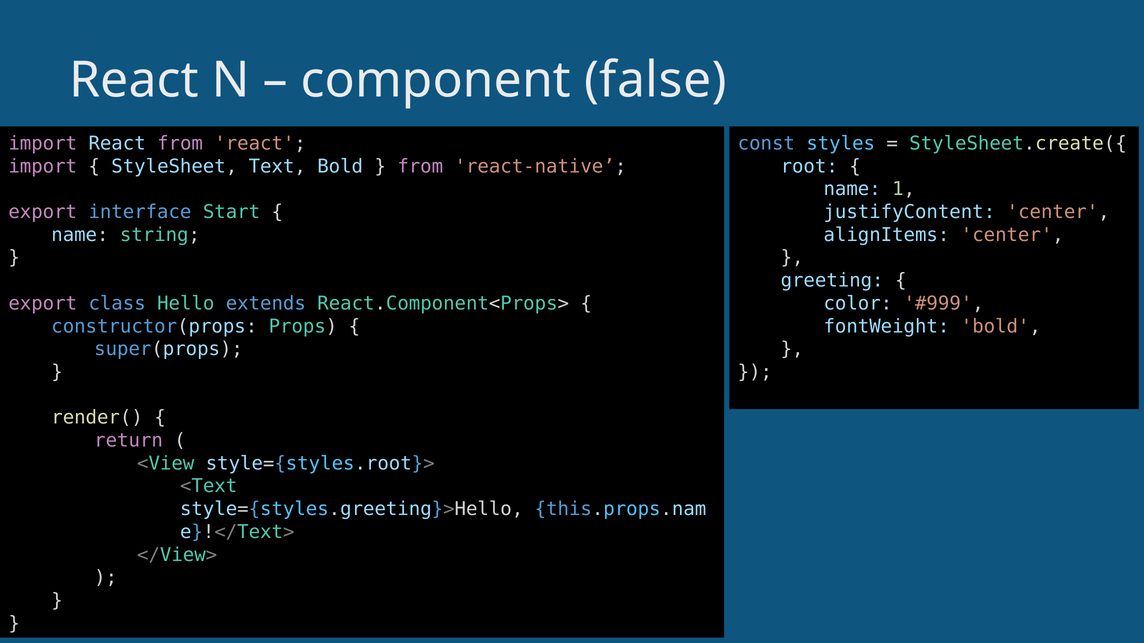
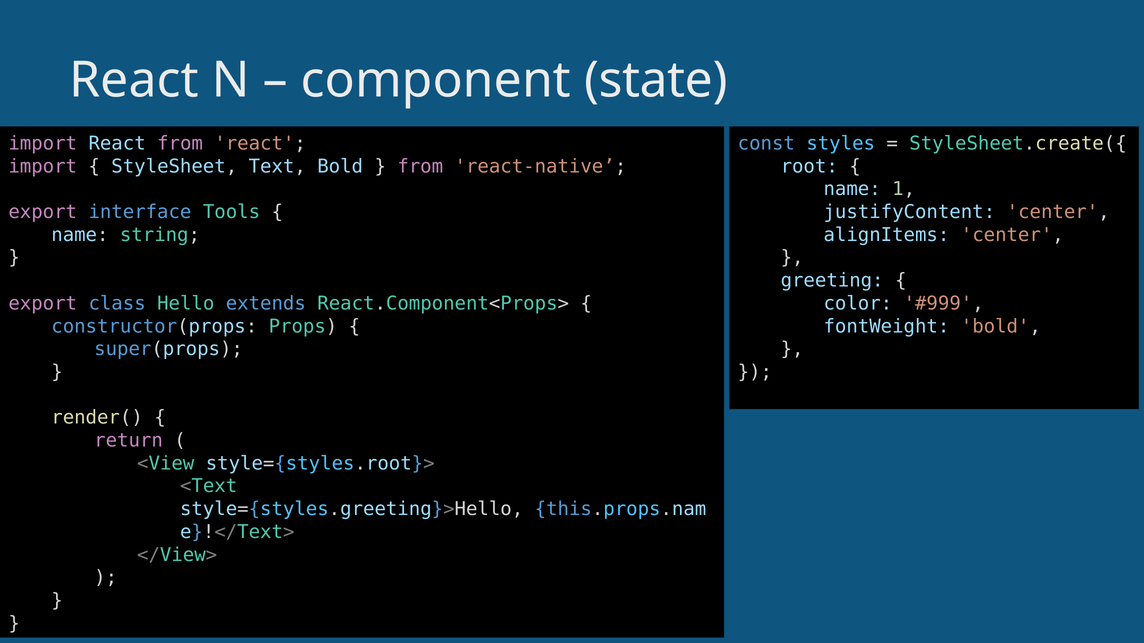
false: false -> state
Start: Start -> Tools
